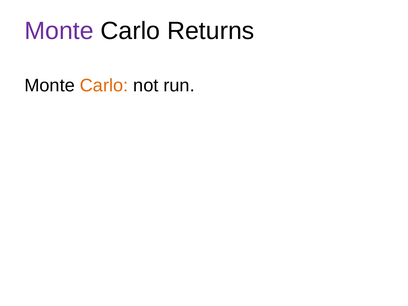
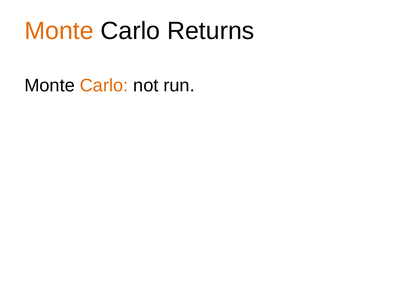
Monte at (59, 31) colour: purple -> orange
